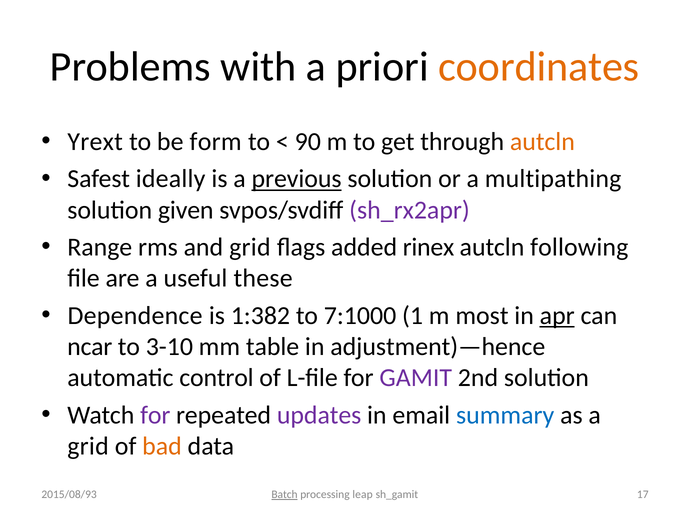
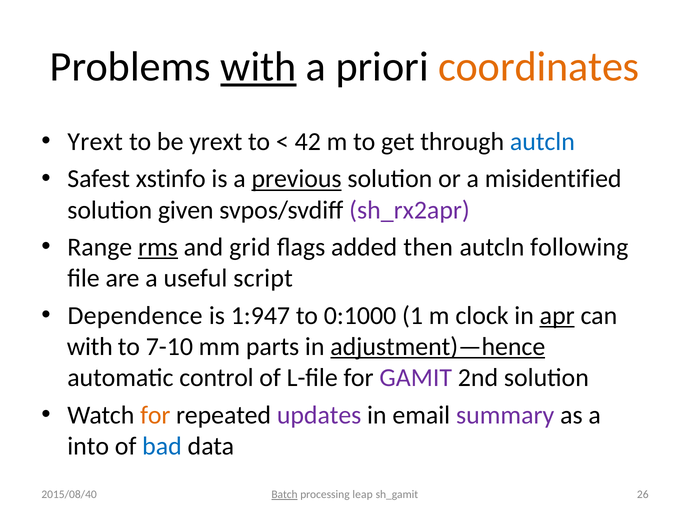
with at (258, 67) underline: none -> present
be form: form -> yrext
90: 90 -> 42
autcln at (542, 142) colour: orange -> blue
ideally: ideally -> xstinfo
multipathing: multipathing -> misidentified
rms underline: none -> present
rinex: rinex -> then
these: these -> script
1:382: 1:382 -> 1:947
7:1000: 7:1000 -> 0:1000
most: most -> clock
ncar at (90, 346): ncar -> with
3-10: 3-10 -> 7-10
table: table -> parts
adjustment)—hence underline: none -> present
for at (155, 415) colour: purple -> orange
summary colour: blue -> purple
grid at (88, 446): grid -> into
bad colour: orange -> blue
17: 17 -> 26
2015/08/93: 2015/08/93 -> 2015/08/40
